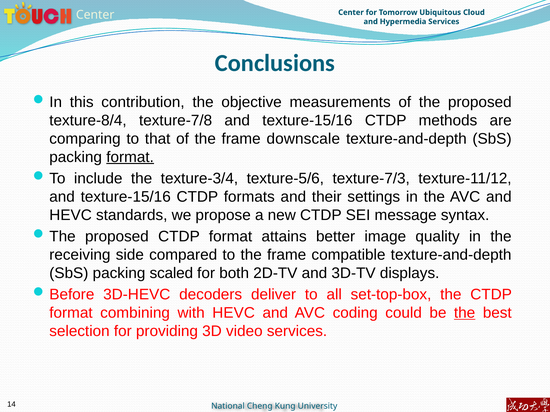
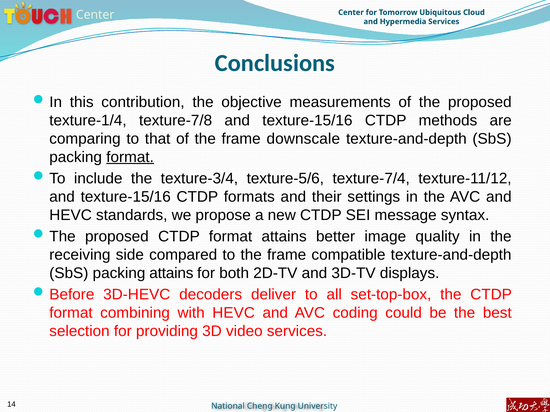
texture-8/4: texture-8/4 -> texture-1/4
texture-7/3: texture-7/3 -> texture-7/4
packing scaled: scaled -> attains
the at (465, 313) underline: present -> none
